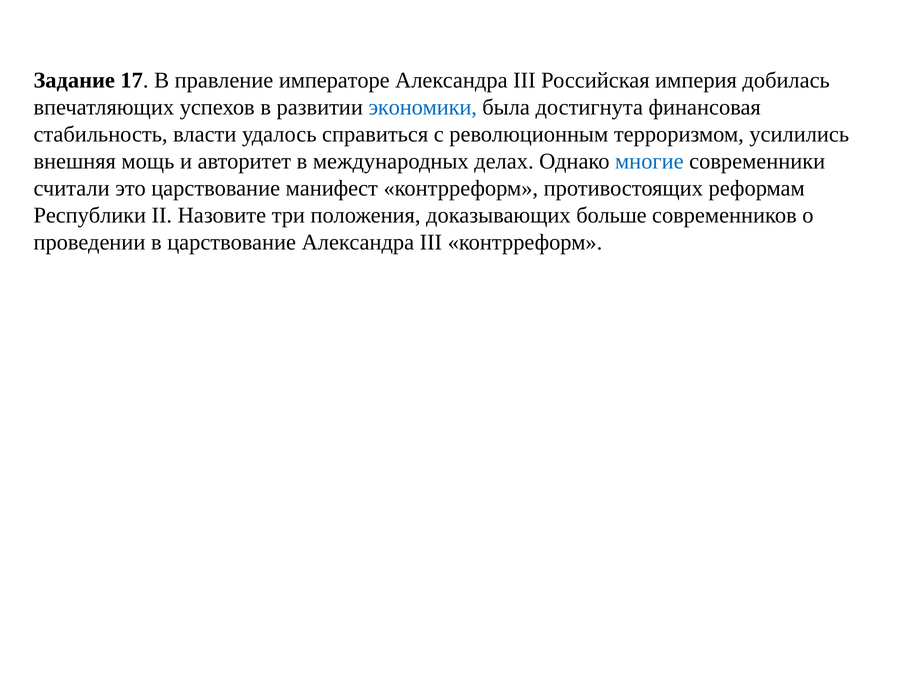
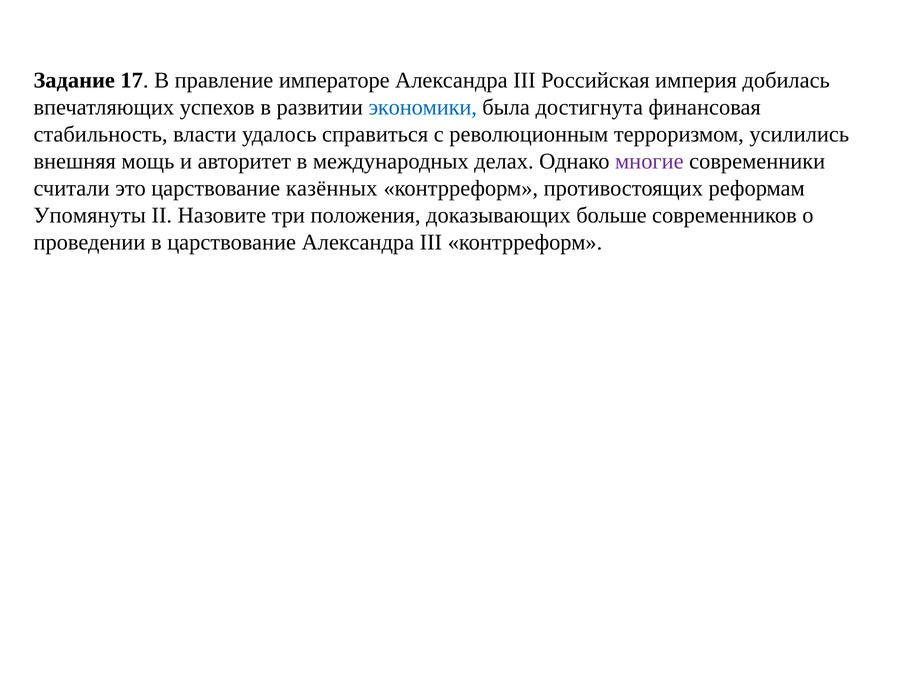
многие colour: blue -> purple
манифест: манифест -> казённых
Республики: Республики -> Упомянуты
